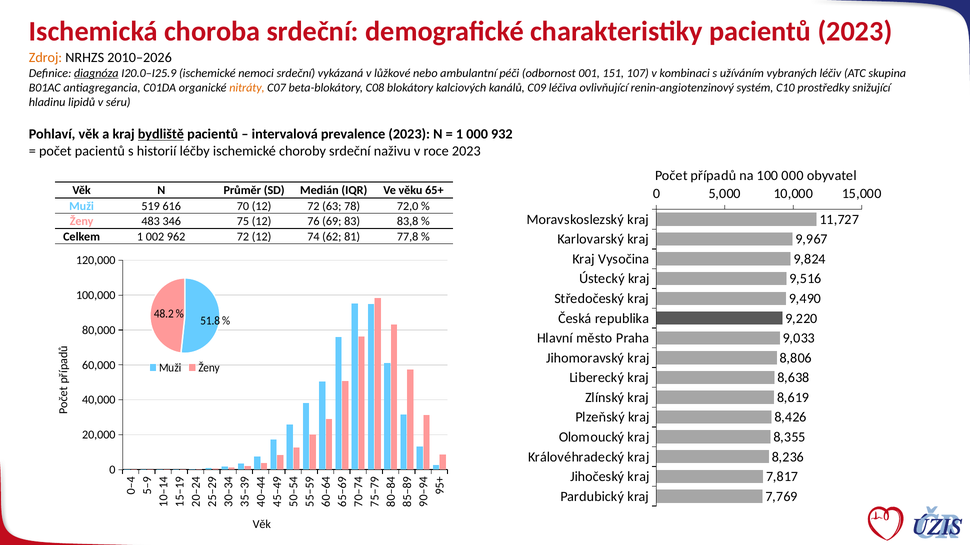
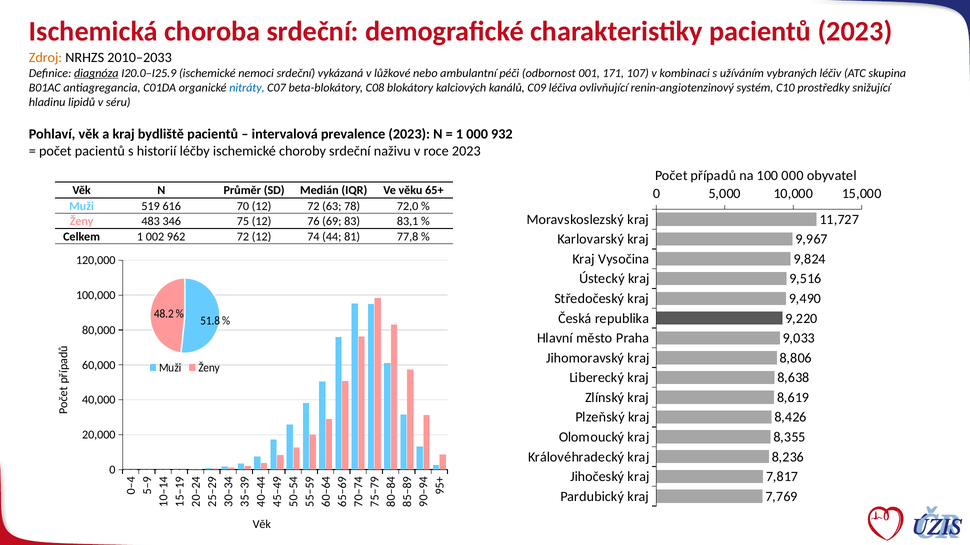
2010–2026: 2010–2026 -> 2010–2033
151: 151 -> 171
nitráty colour: orange -> blue
bydliště underline: present -> none
83,8: 83,8 -> 83,1
62: 62 -> 44
